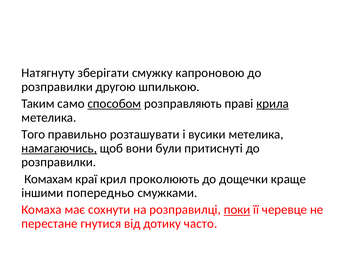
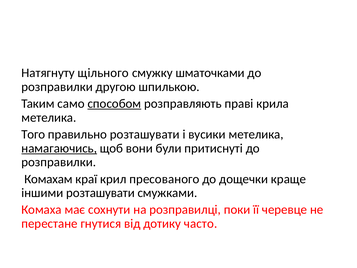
зберігати: зберігати -> щільного
капроновою: капроновою -> шматочками
крила underline: present -> none
проколюють: проколюють -> пресованого
іншими попередньо: попередньо -> розташувати
поки underline: present -> none
